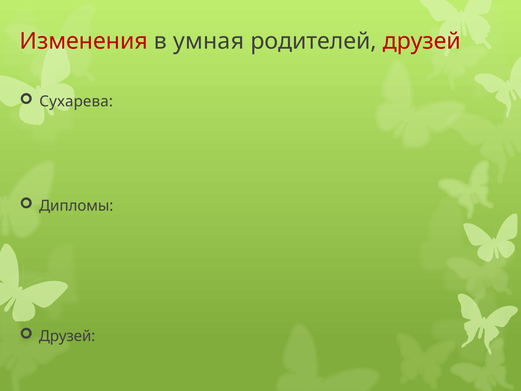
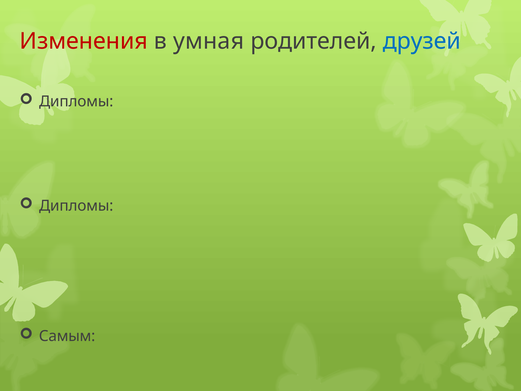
друзей at (422, 41) colour: red -> blue
Сухарева at (76, 101): Сухарева -> Дипломы
Друзей at (67, 336): Друзей -> Самым
